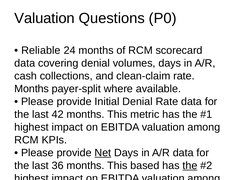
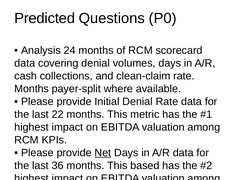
Valuation at (45, 18): Valuation -> Predicted
Reliable: Reliable -> Analysis
42: 42 -> 22
the at (190, 166) underline: present -> none
